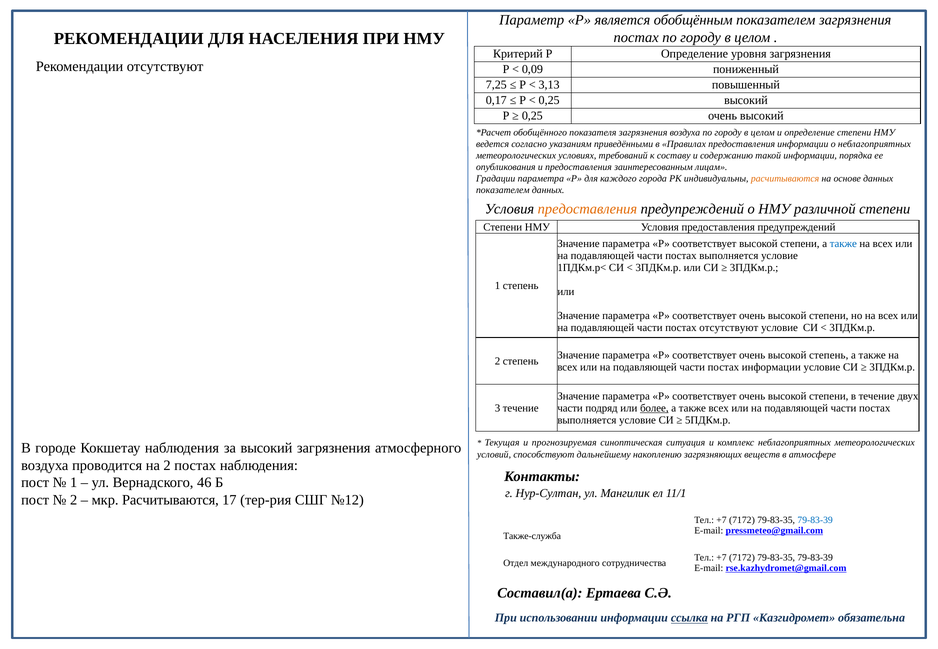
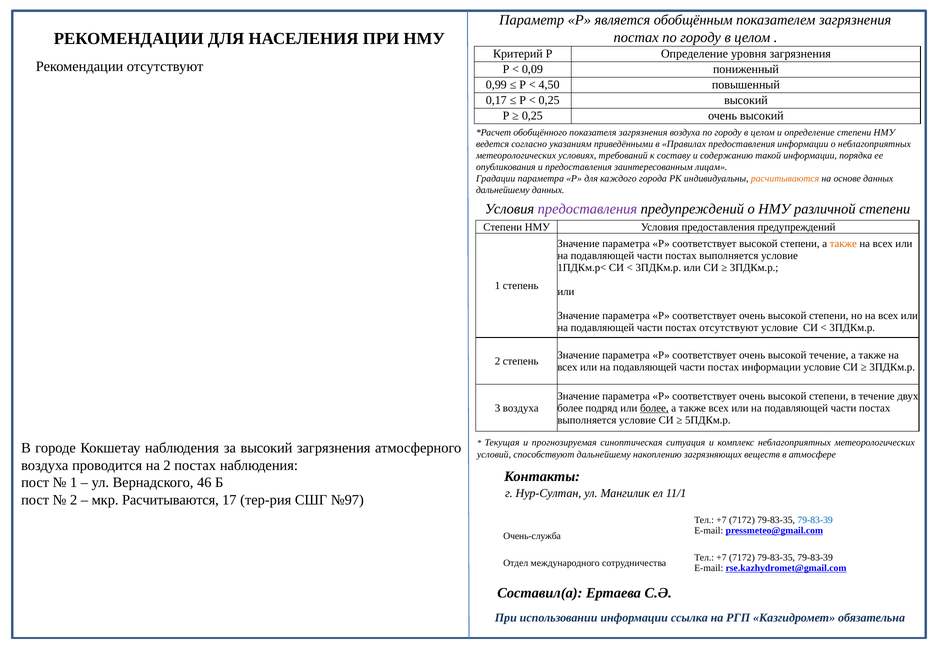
7,25: 7,25 -> 0,99
3,13: 3,13 -> 4,50
показателем at (503, 190): показателем -> дальнейшему
предоставления at (587, 209) colour: orange -> purple
также at (843, 244) colour: blue -> orange
высокой степень: степень -> течение
3 течение: течение -> воздуха
части at (570, 408): части -> более
№12: №12 -> №97
Также-служба: Также-служба -> Очень-служба
ссылка underline: present -> none
